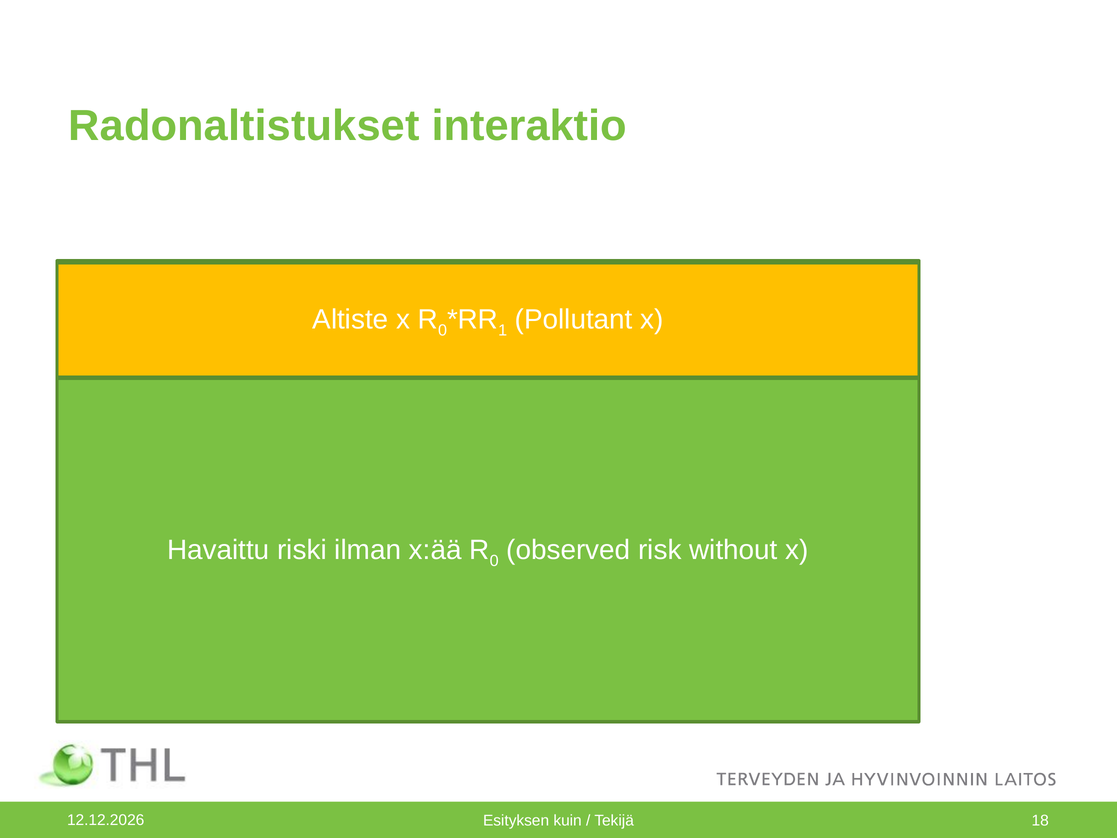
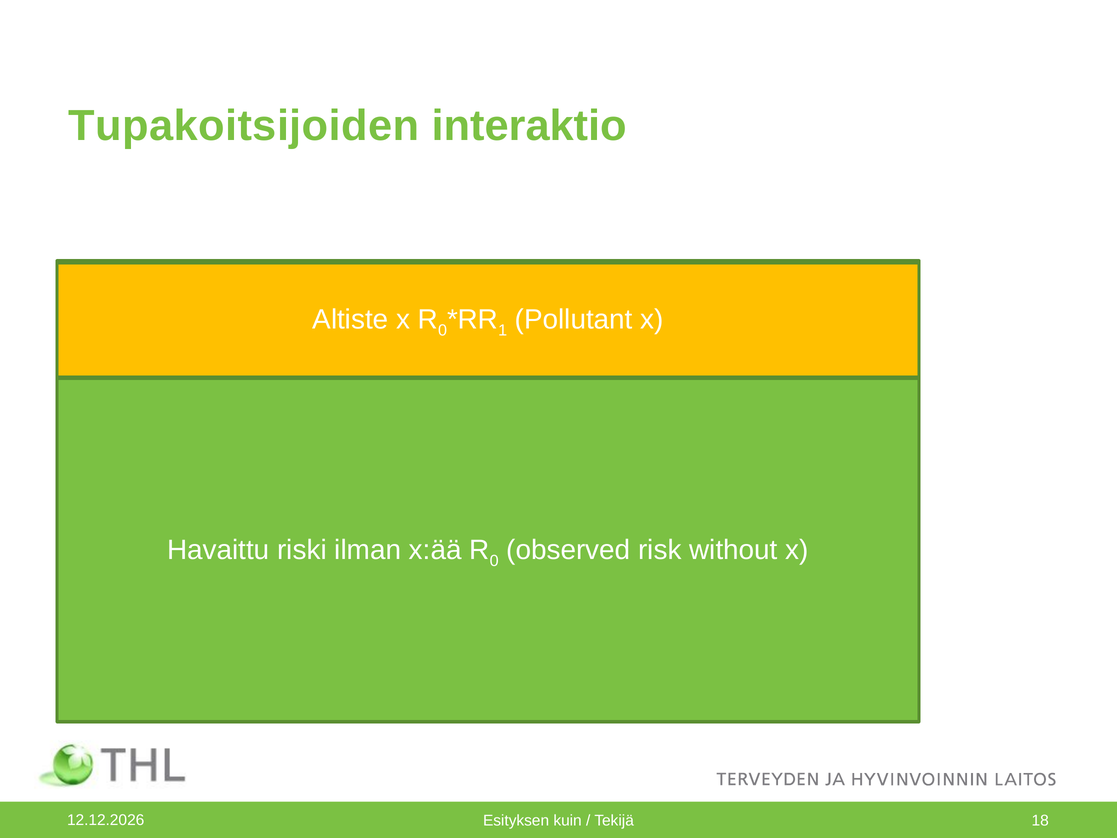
Radonaltistukset: Radonaltistukset -> Tupakoitsijoiden
